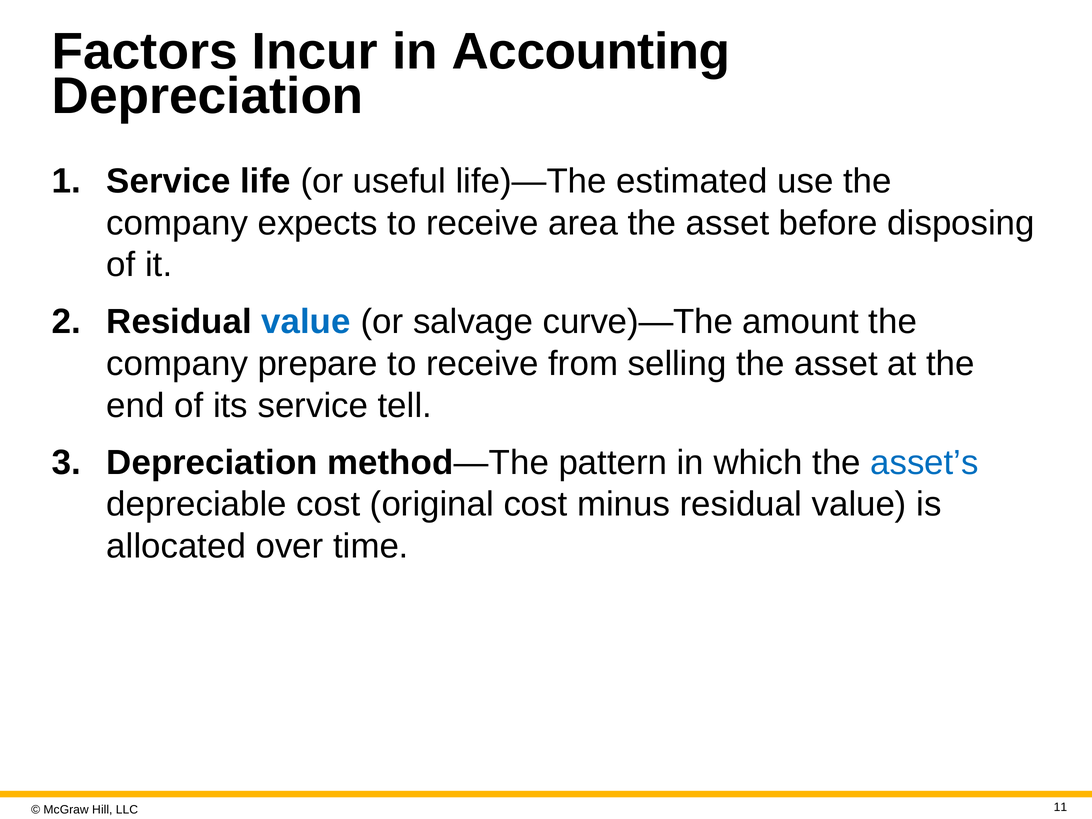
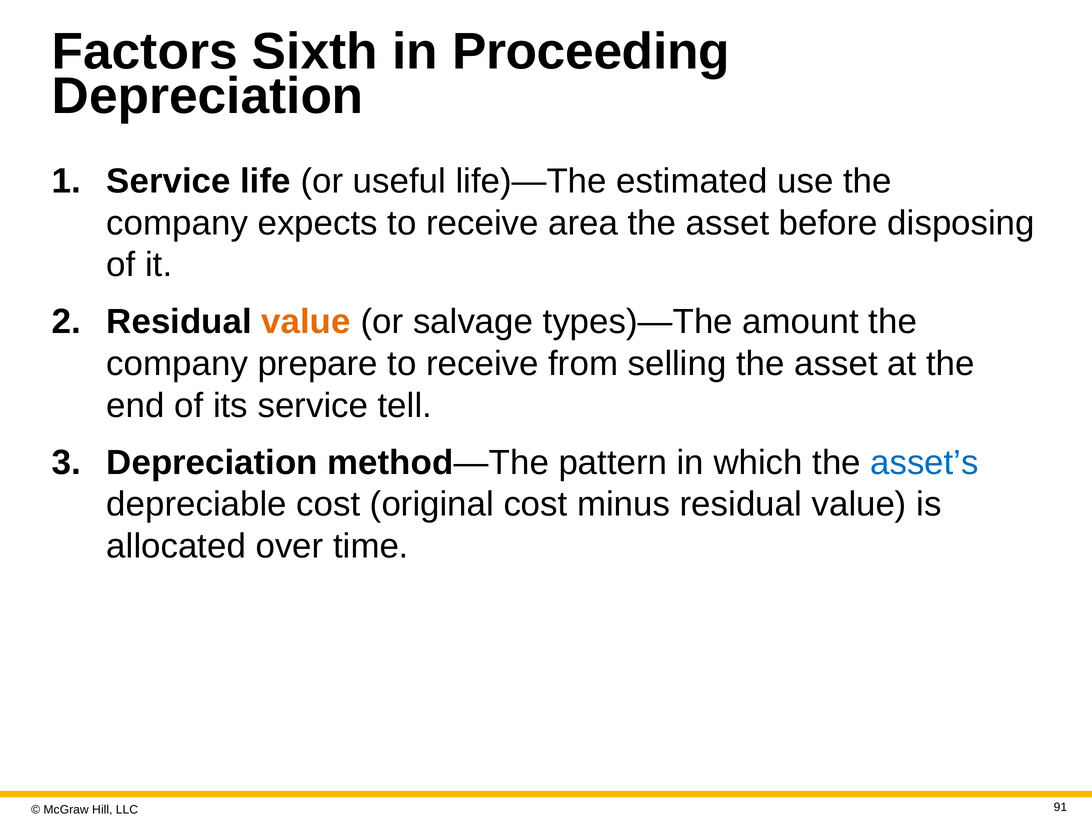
Incur: Incur -> Sixth
Accounting: Accounting -> Proceeding
value at (306, 322) colour: blue -> orange
curve)—The: curve)—The -> types)—The
11: 11 -> 91
